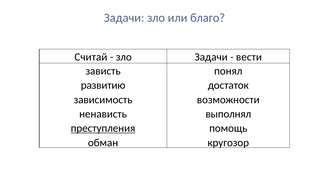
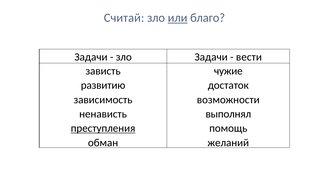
Задачи at (124, 18): Задачи -> Считай
или underline: none -> present
Считай at (91, 57): Считай -> Задачи
понял: понял -> чужие
кругозор: кругозор -> желаний
